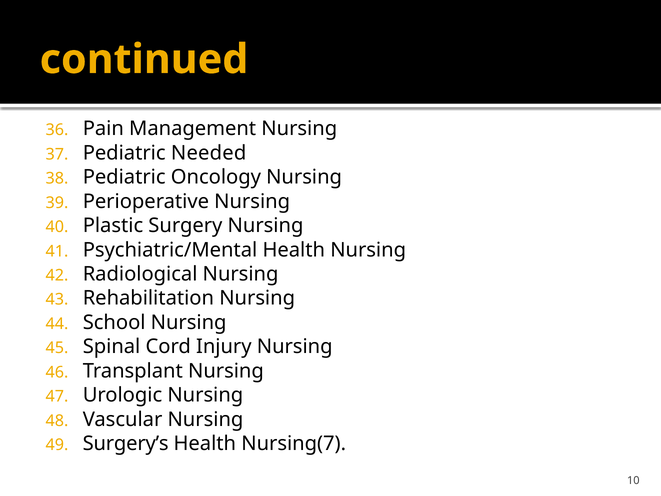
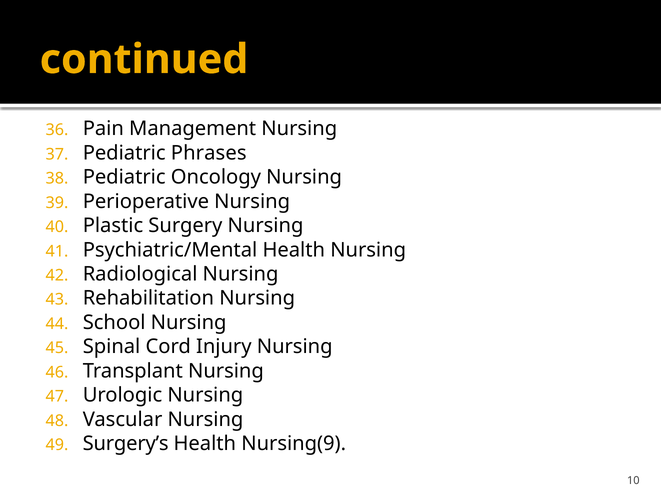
Needed: Needed -> Phrases
Nursing(7: Nursing(7 -> Nursing(9
